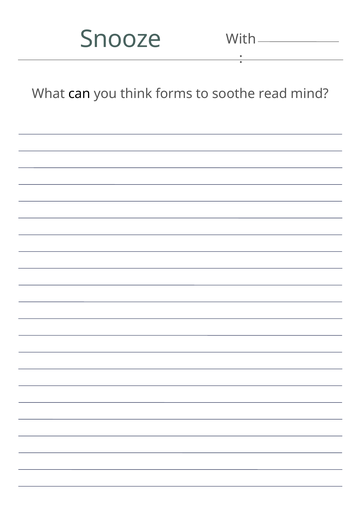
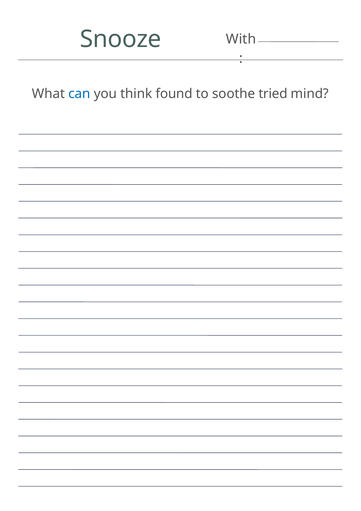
can colour: black -> blue
forms: forms -> found
read: read -> tried
